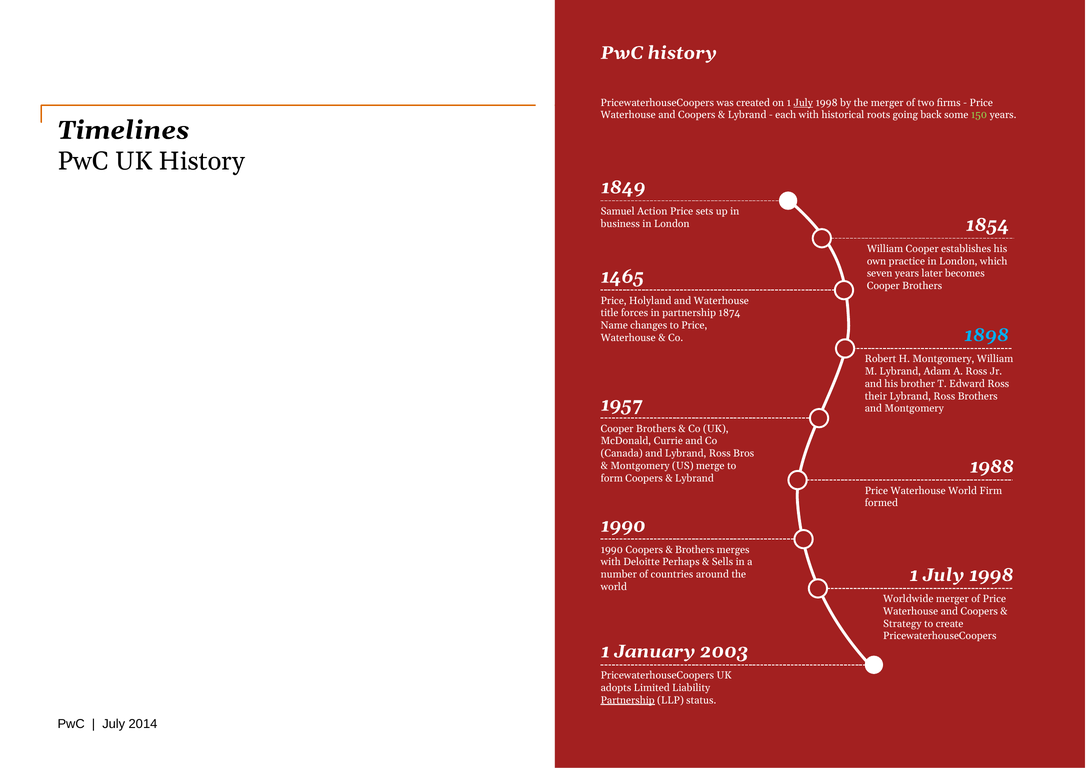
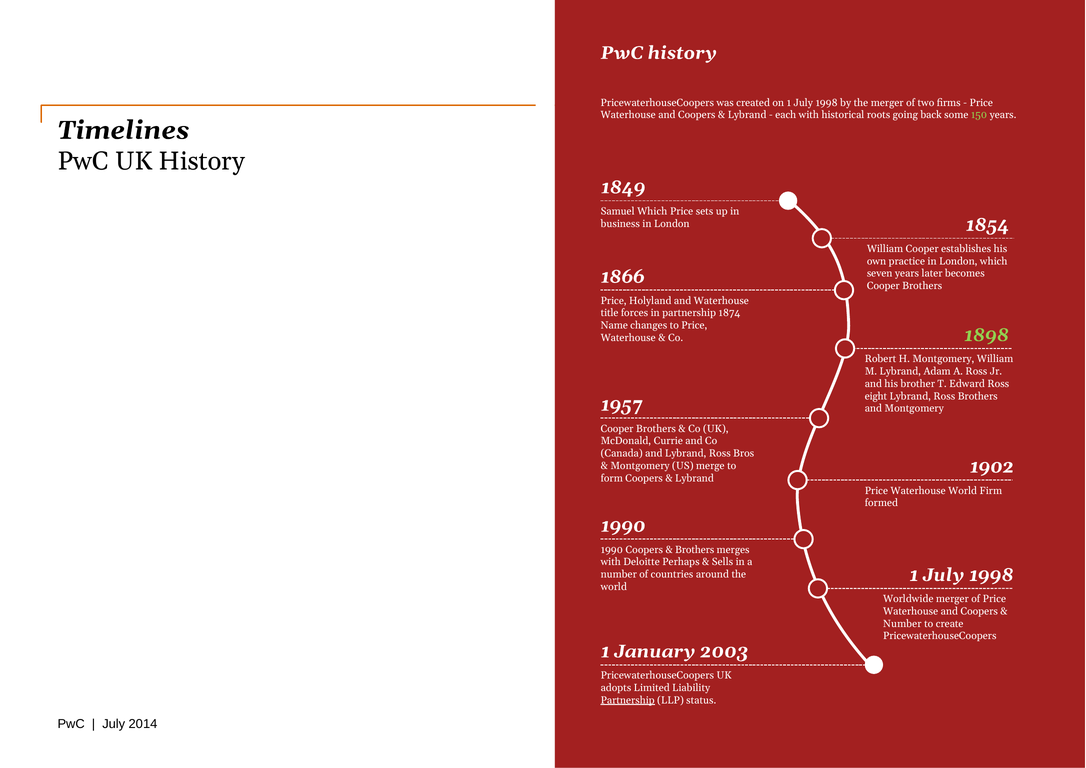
July at (803, 103) underline: present -> none
Samuel Action: Action -> Which
1465: 1465 -> 1866
1898 colour: light blue -> light green
their: their -> eight
1988: 1988 -> 1902
Strategy at (902, 624): Strategy -> Number
